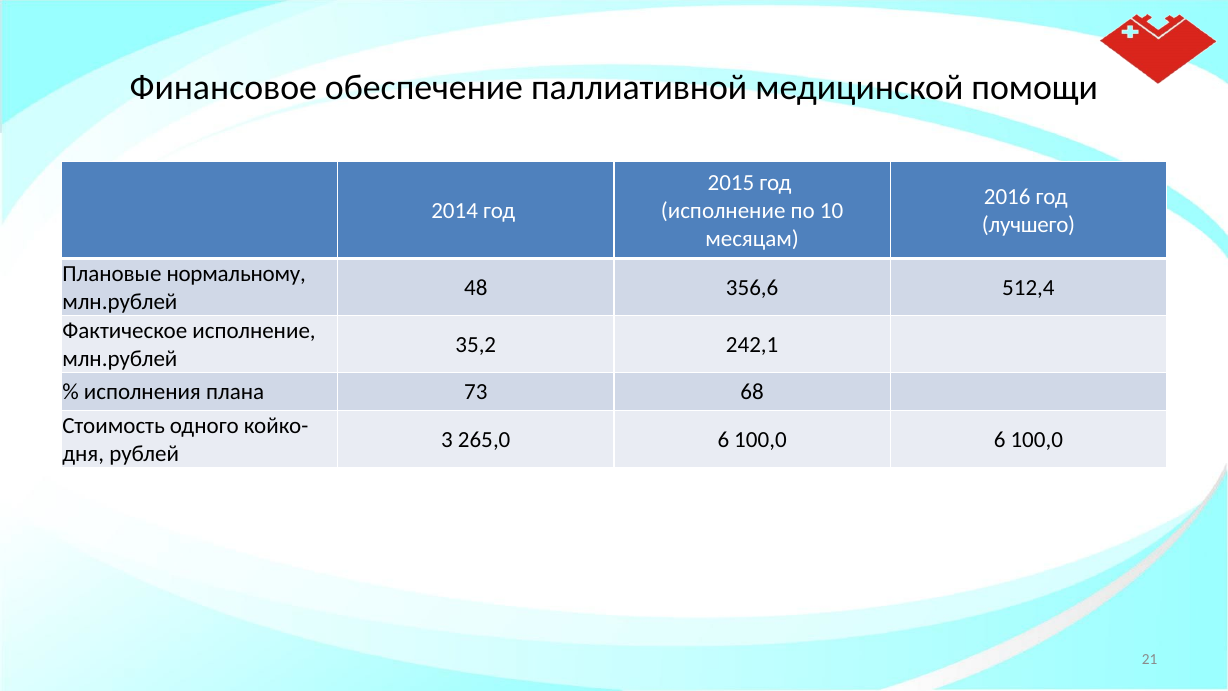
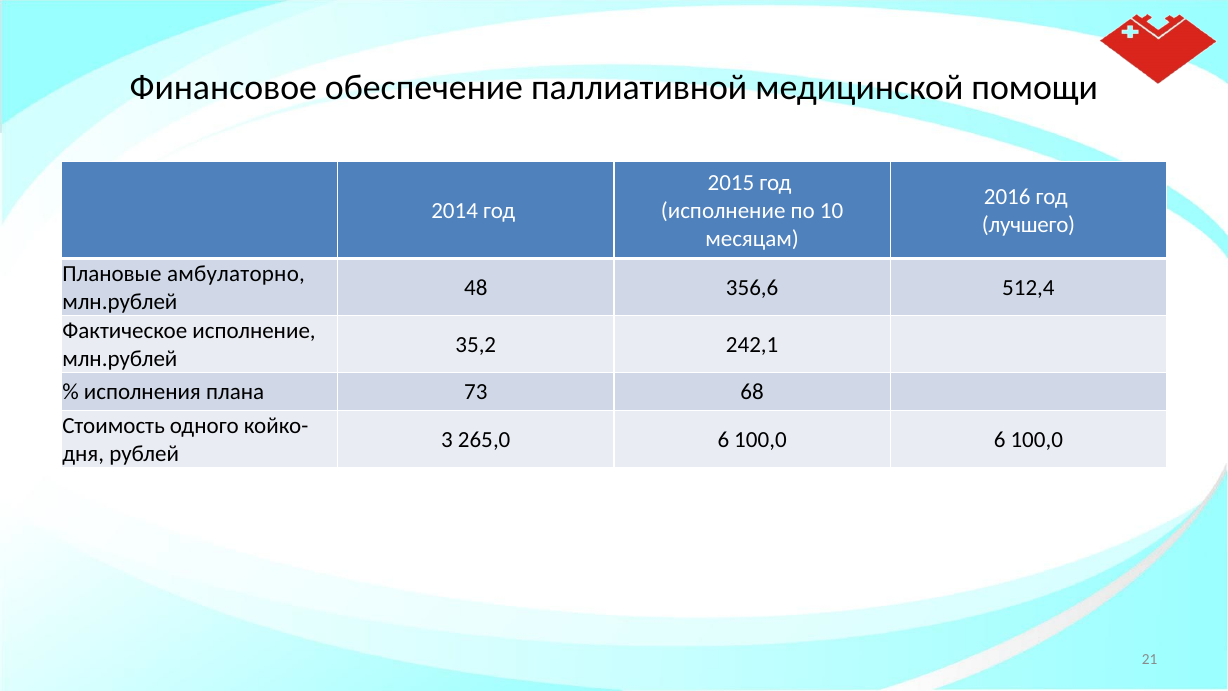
нормальному: нормальному -> амбулаторно
